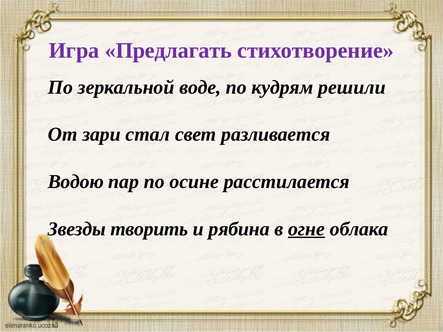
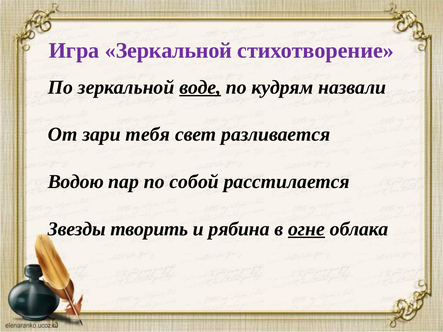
Игра Предлагать: Предлагать -> Зеркальной
воде underline: none -> present
решили: решили -> назвали
стал: стал -> тебя
осине: осине -> собой
